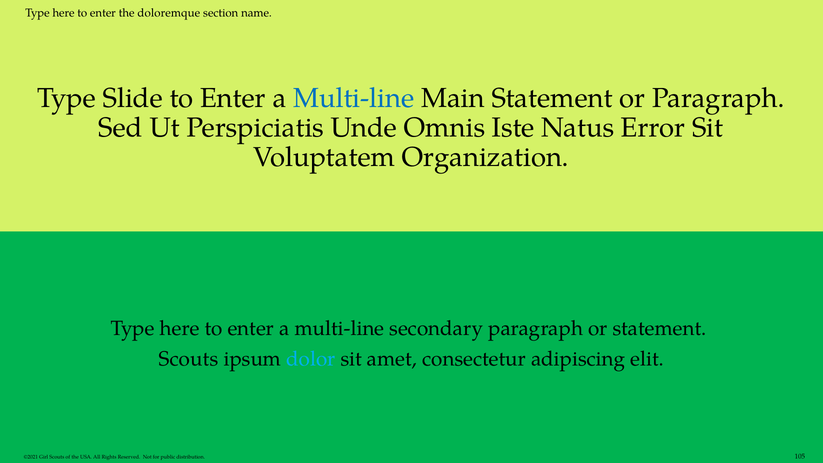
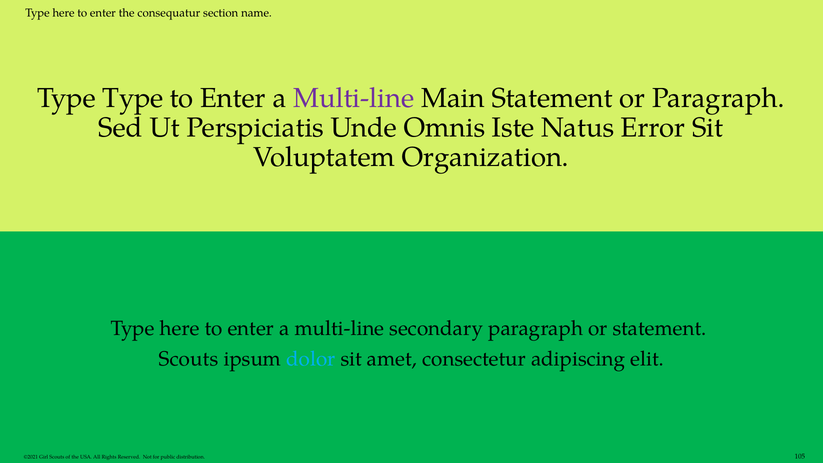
doloremque: doloremque -> consequatur
Type Slide: Slide -> Type
Multi-line at (354, 98) colour: blue -> purple
